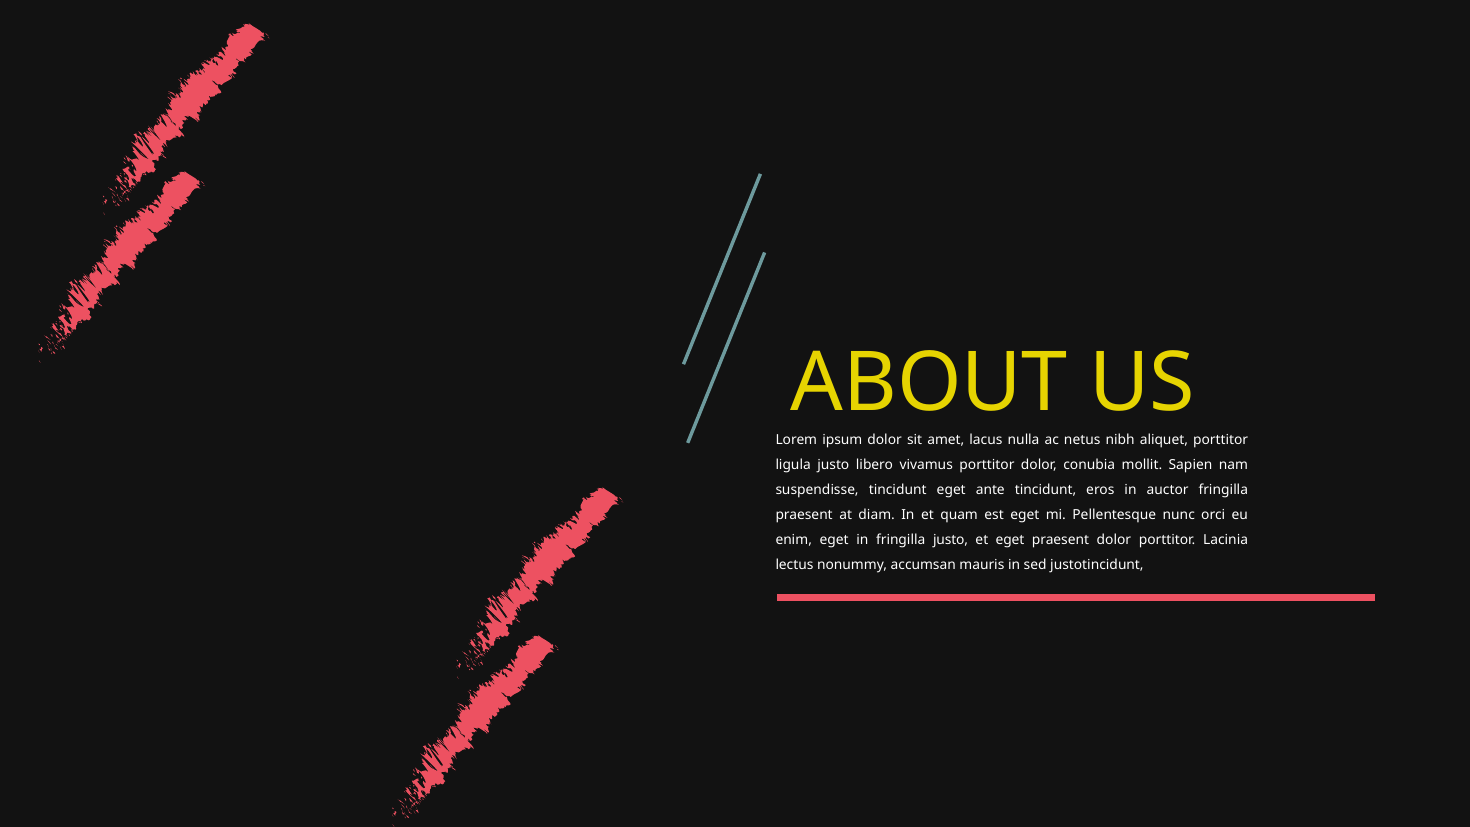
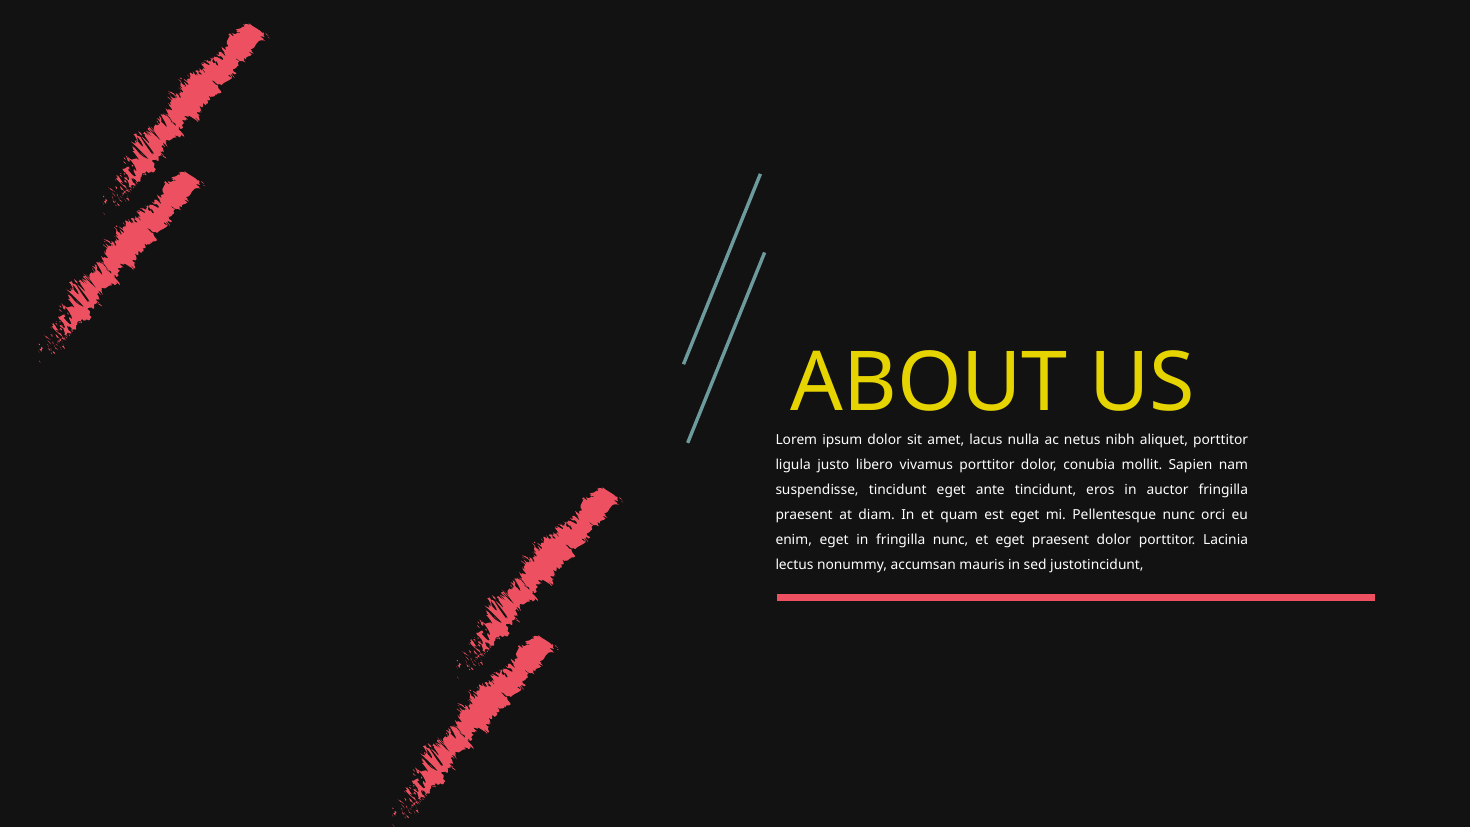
fringilla justo: justo -> nunc
